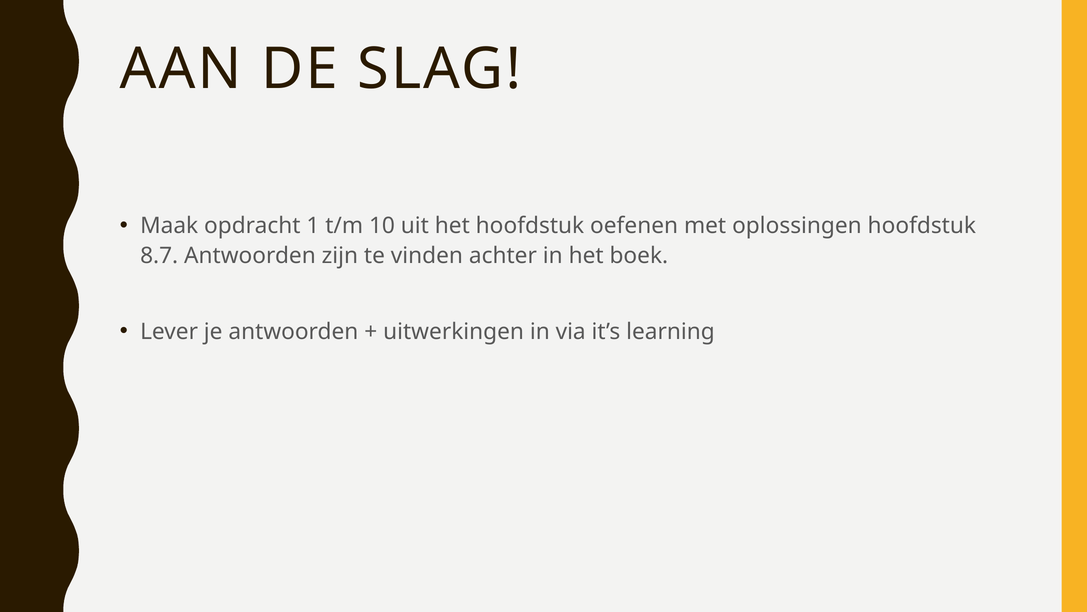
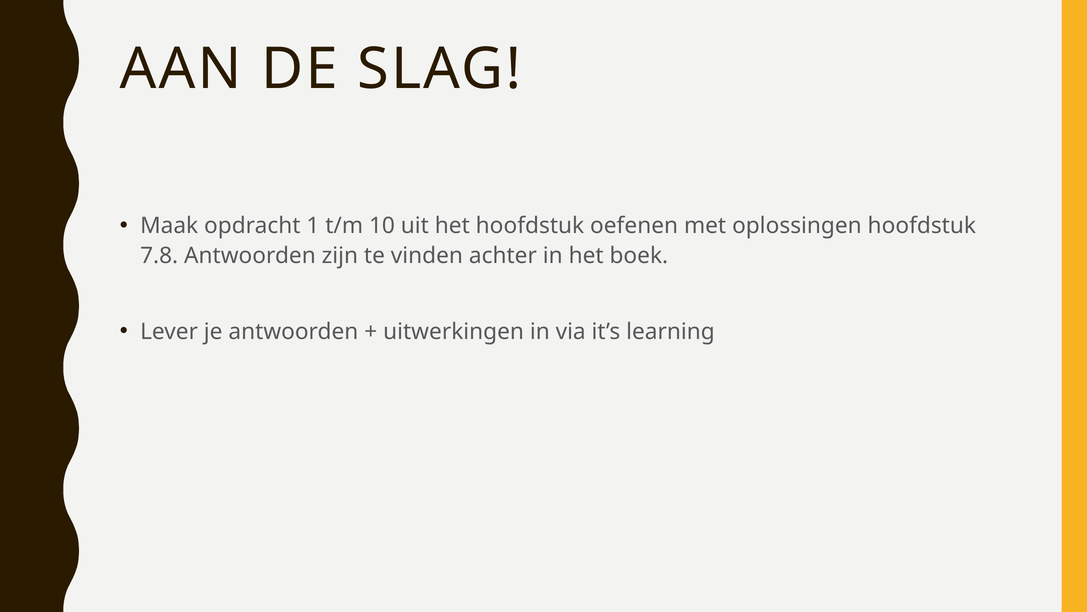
8.7: 8.7 -> 7.8
